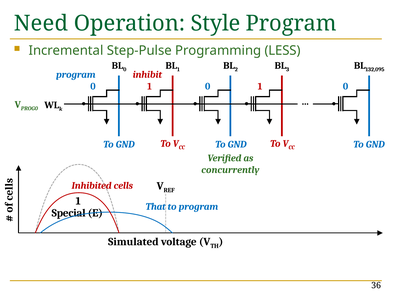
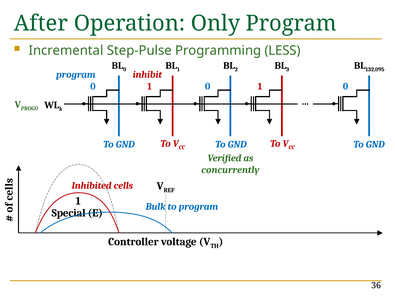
Need: Need -> After
Style: Style -> Only
That: That -> Bulk
Simulated: Simulated -> Controller
